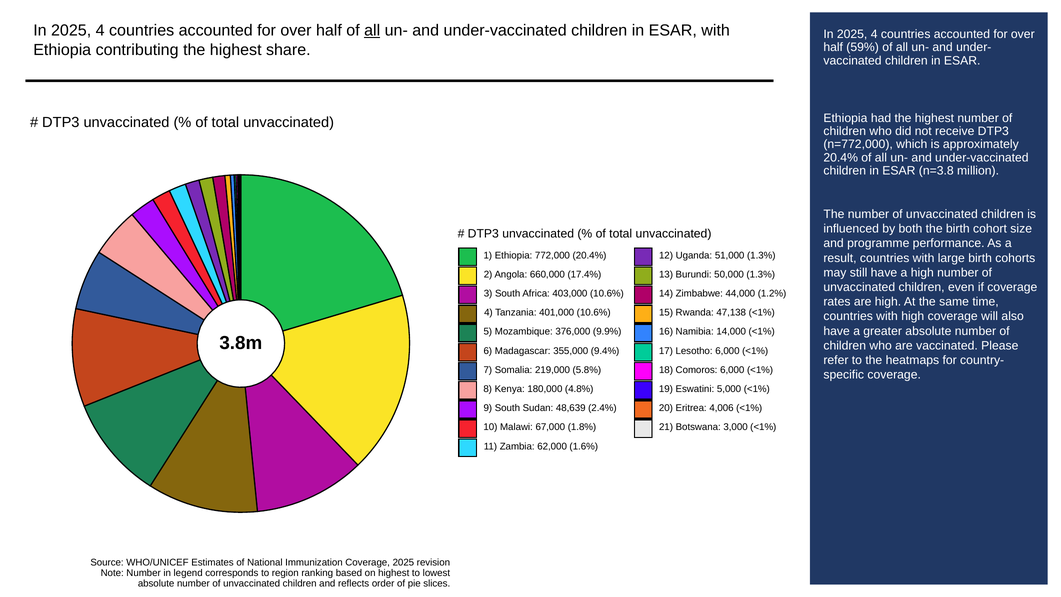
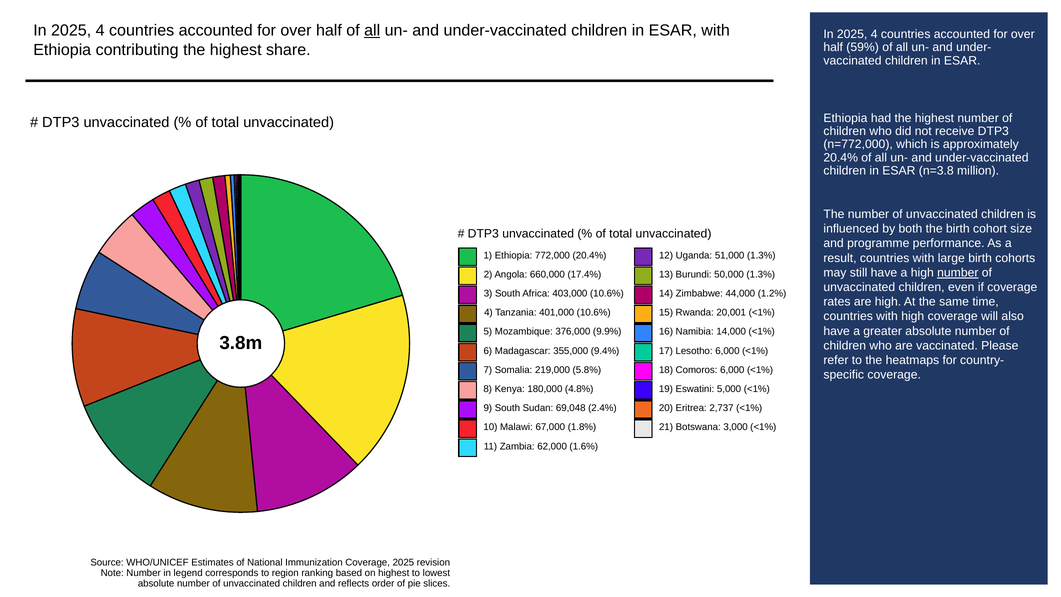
number at (958, 273) underline: none -> present
47,138: 47,138 -> 20,001
48,639: 48,639 -> 69,048
4,006: 4,006 -> 2,737
